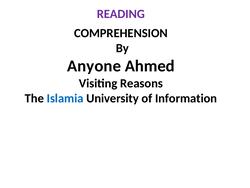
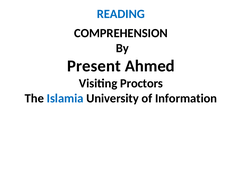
READING colour: purple -> blue
Anyone: Anyone -> Present
Reasons: Reasons -> Proctors
